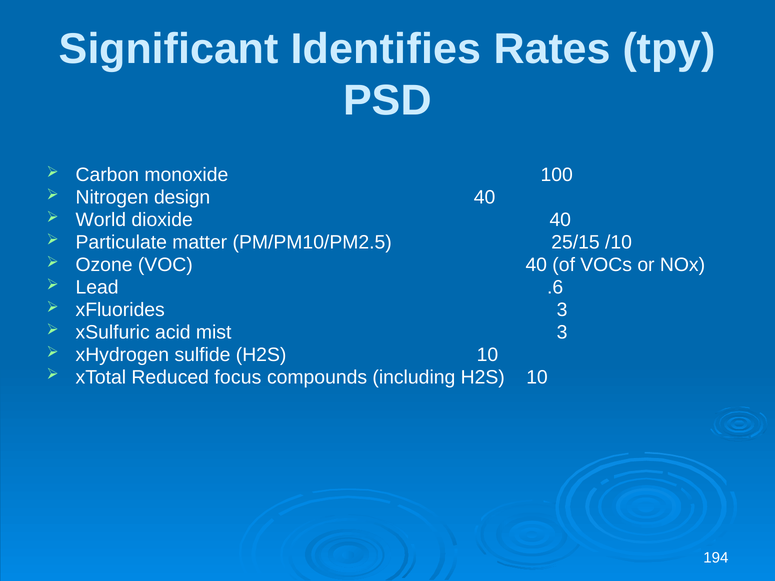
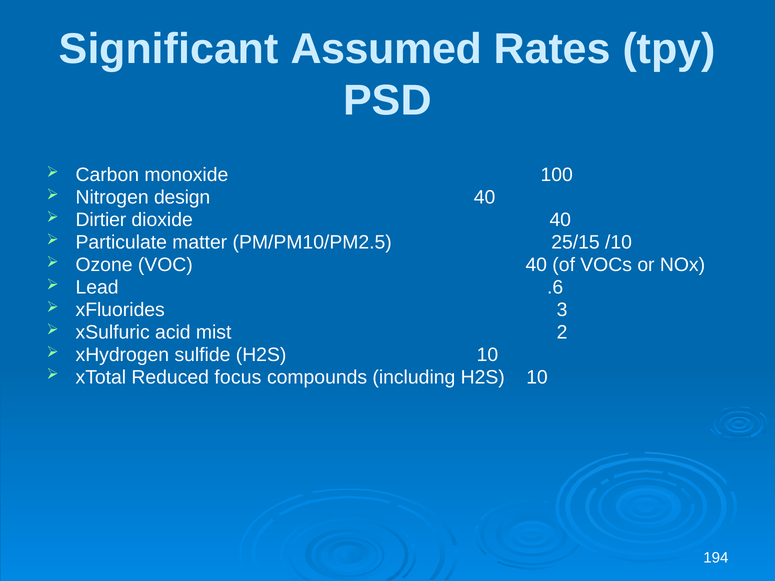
Identifies: Identifies -> Assumed
World: World -> Dirtier
mist 3: 3 -> 2
